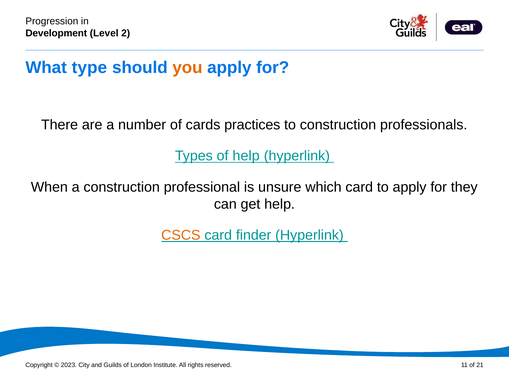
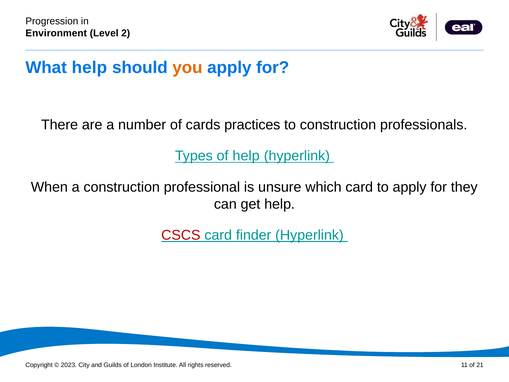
Development: Development -> Environment
What type: type -> help
CSCS colour: orange -> red
